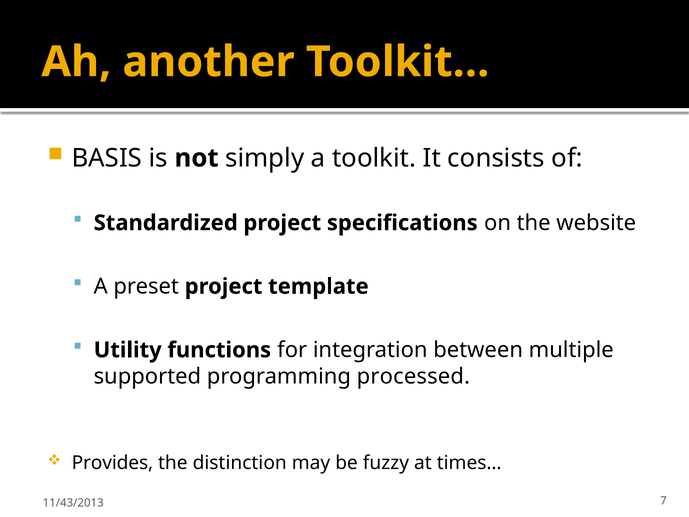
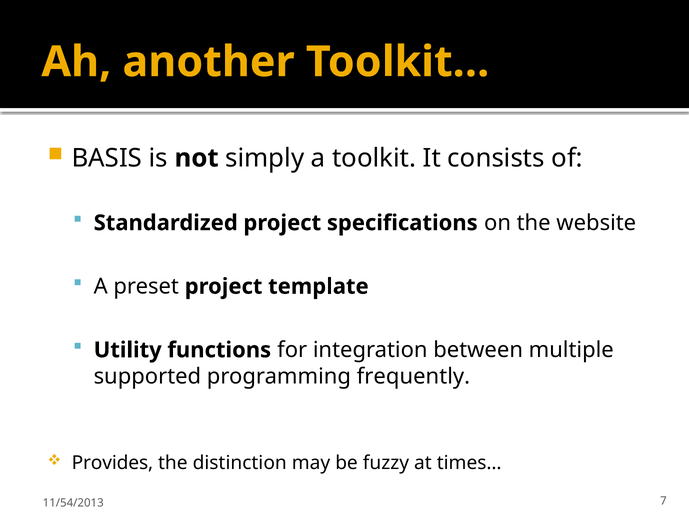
processed: processed -> frequently
11/43/2013: 11/43/2013 -> 11/54/2013
